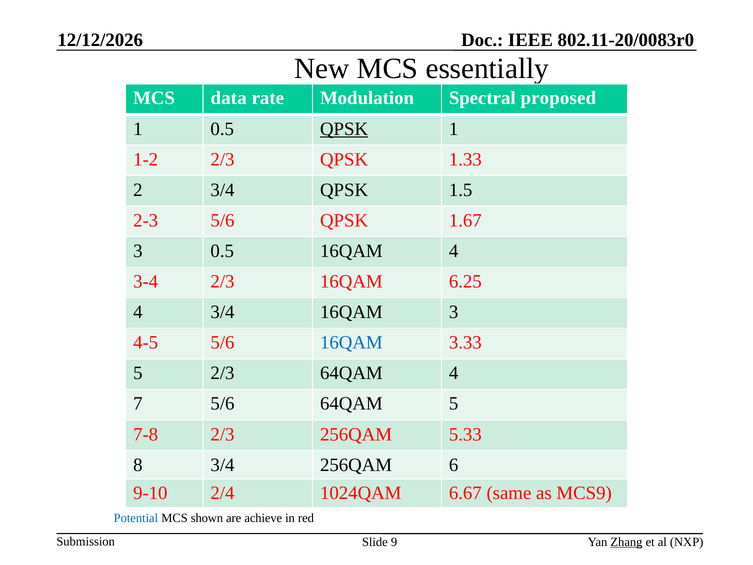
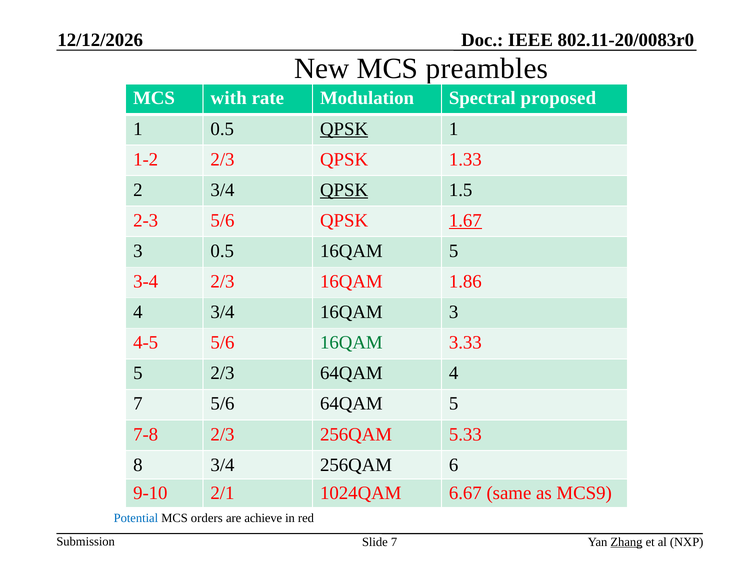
essentially: essentially -> preambles
data: data -> with
QPSK at (344, 190) underline: none -> present
1.67 underline: none -> present
16QAM 4: 4 -> 5
6.25: 6.25 -> 1.86
16QAM at (351, 343) colour: blue -> green
2/4: 2/4 -> 2/1
shown: shown -> orders
Slide 9: 9 -> 7
